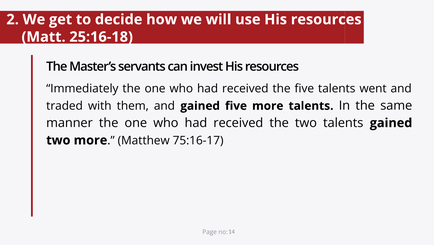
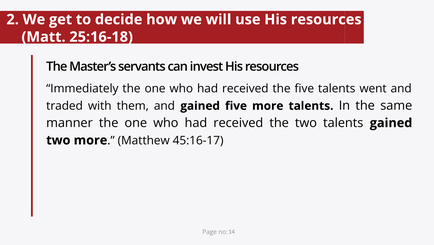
75:16-17: 75:16-17 -> 45:16-17
